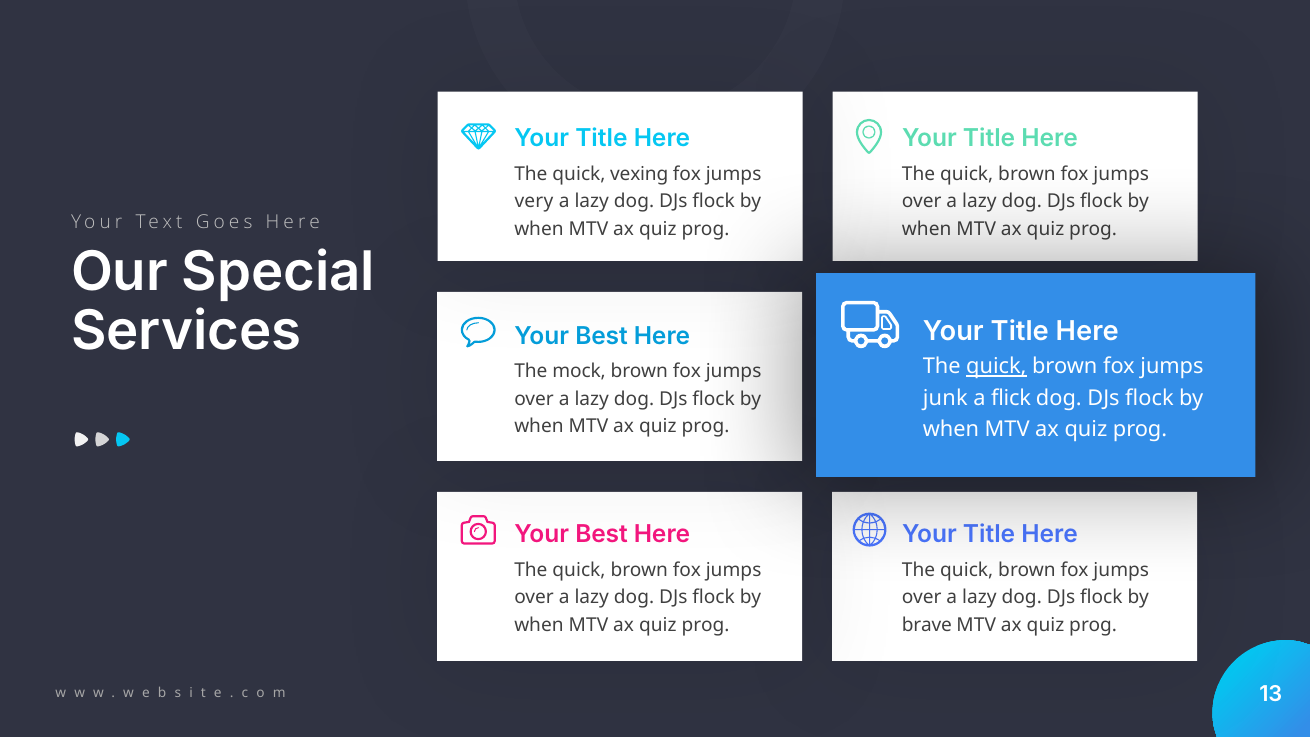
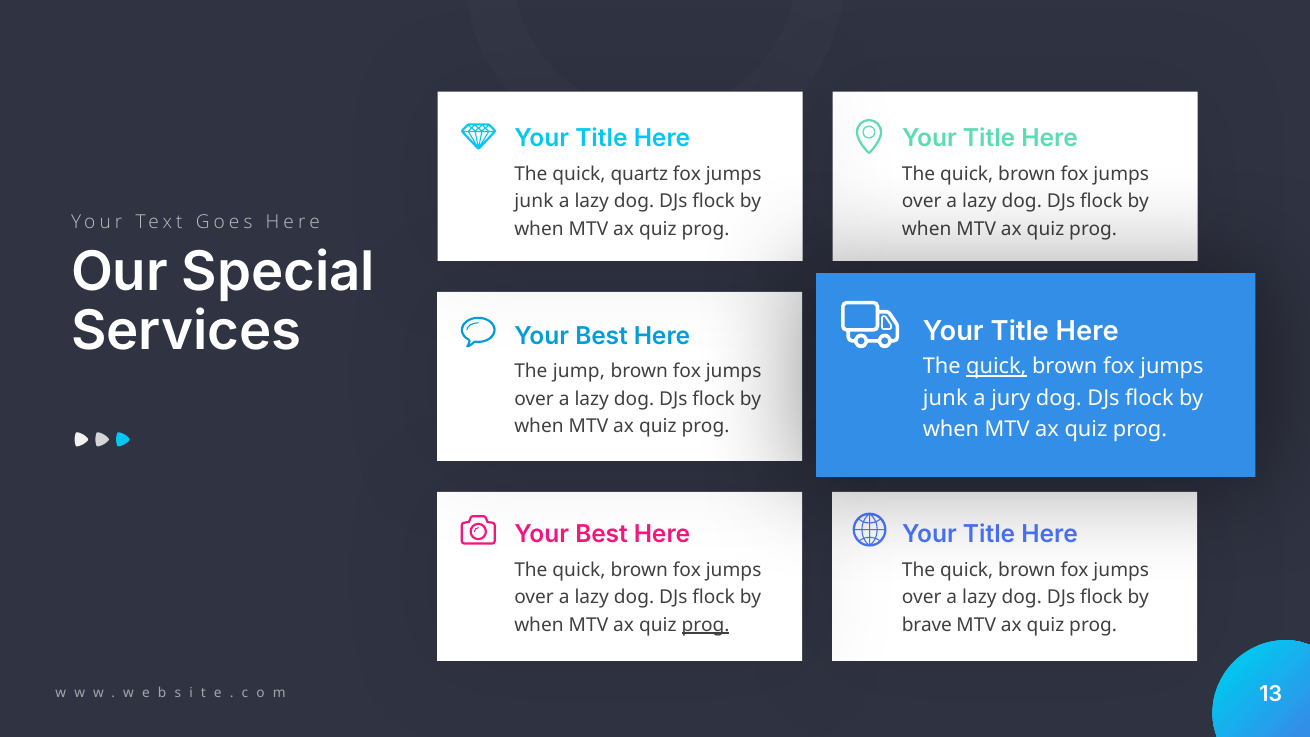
vexing: vexing -> quartz
very at (534, 201): very -> junk
mock: mock -> jump
flick: flick -> jury
prog at (705, 625) underline: none -> present
